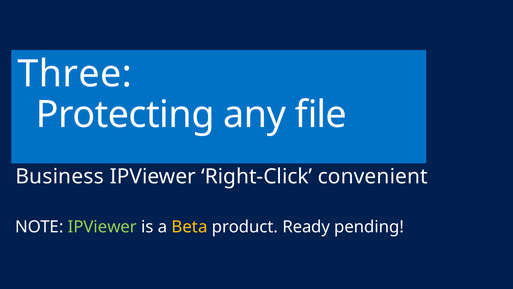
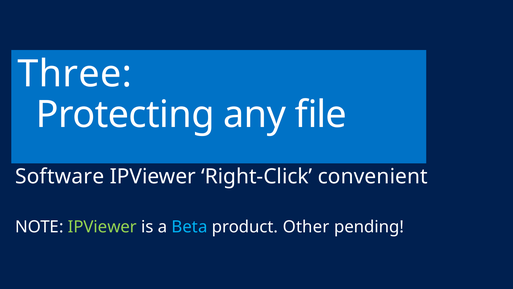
Business: Business -> Software
Beta colour: yellow -> light blue
Ready: Ready -> Other
